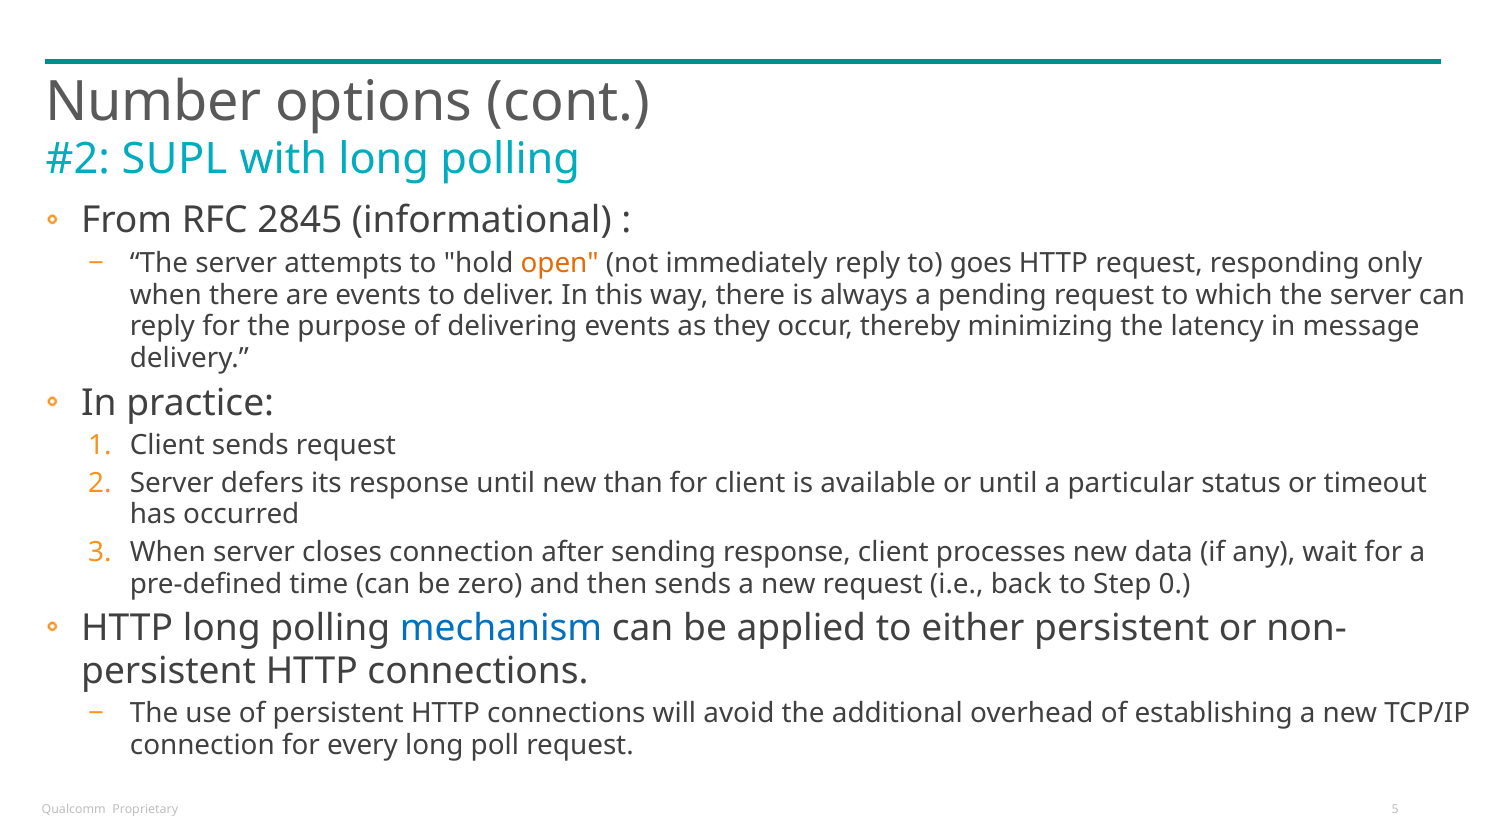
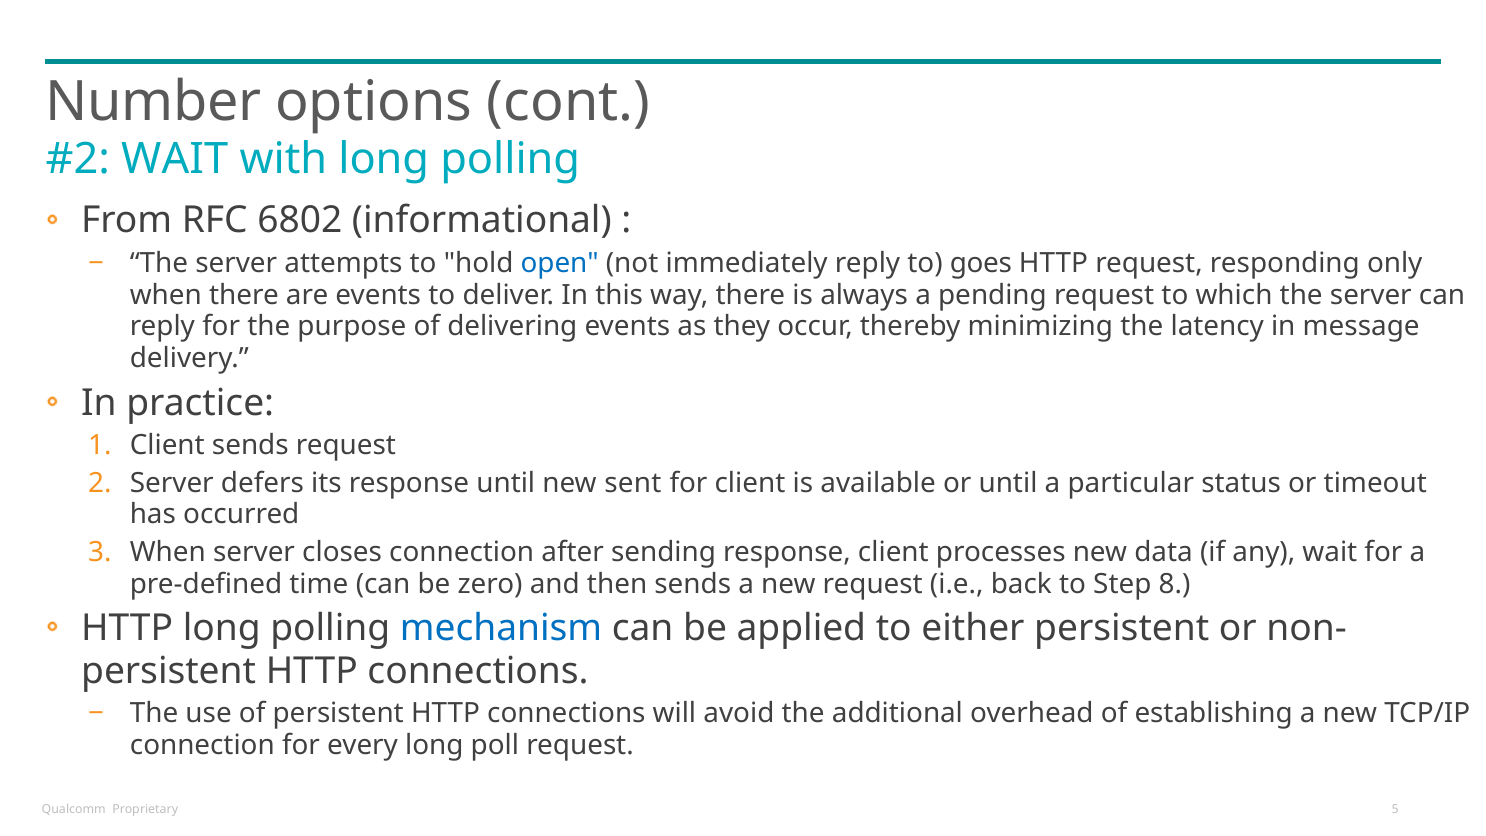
SUPL at (175, 159): SUPL -> WAIT
2845: 2845 -> 6802
open colour: orange -> blue
than: than -> sent
0: 0 -> 8
